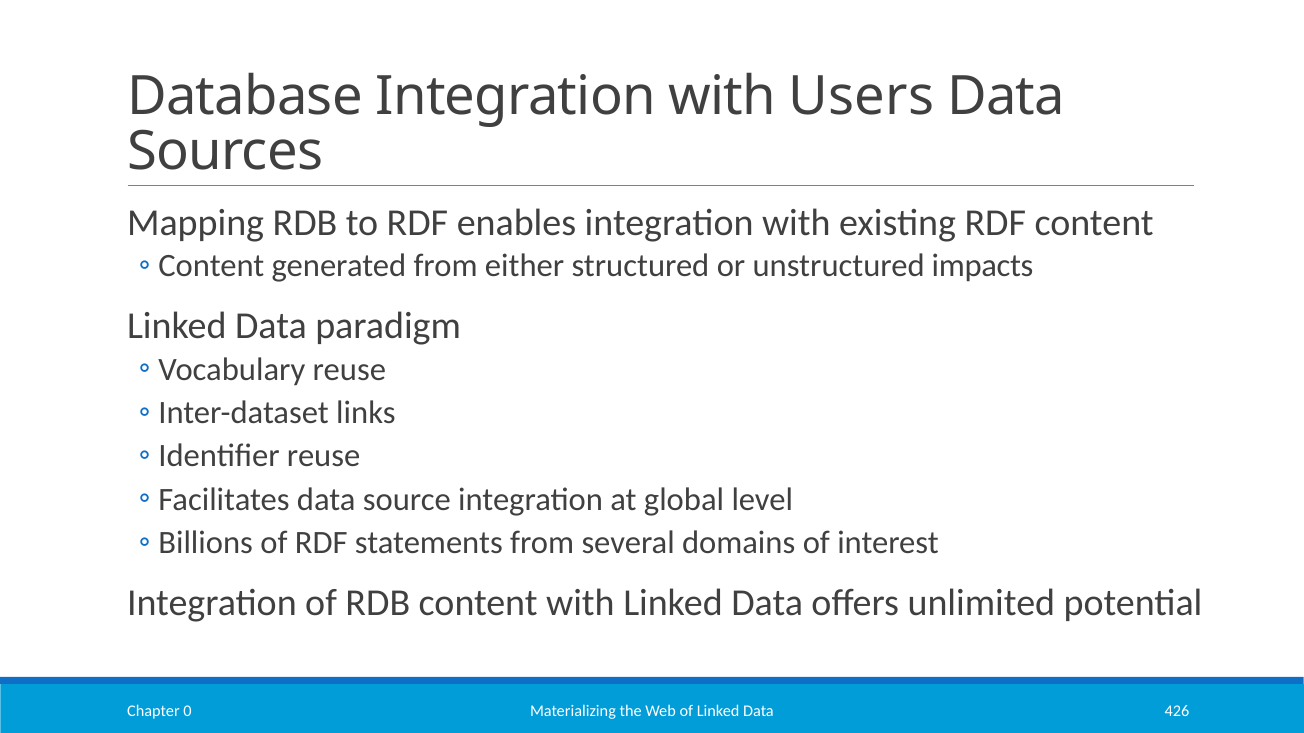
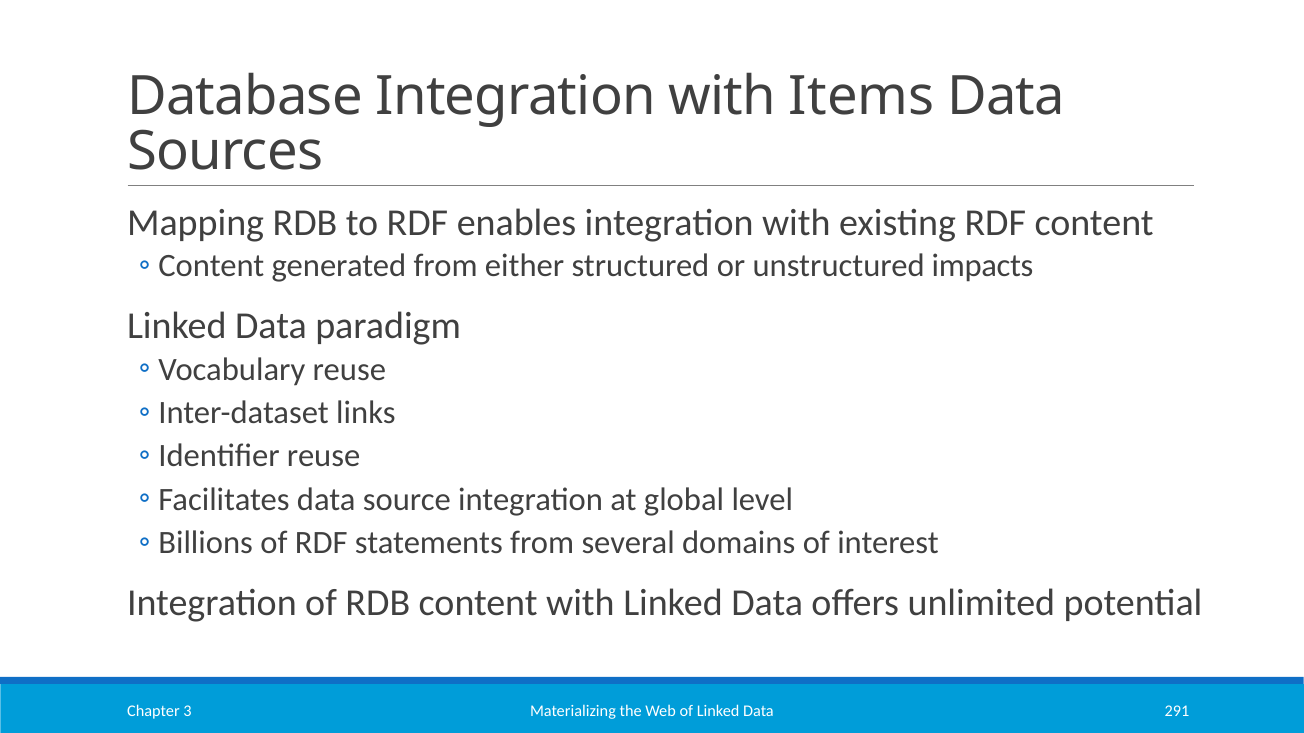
Users: Users -> Items
426: 426 -> 291
0: 0 -> 3
